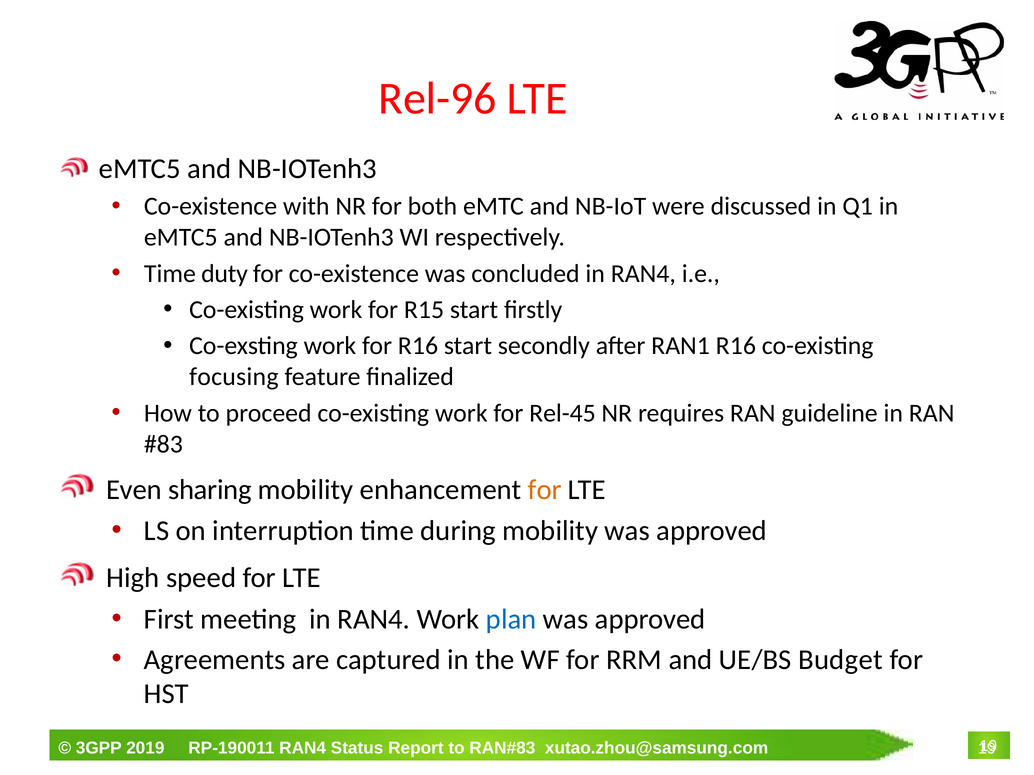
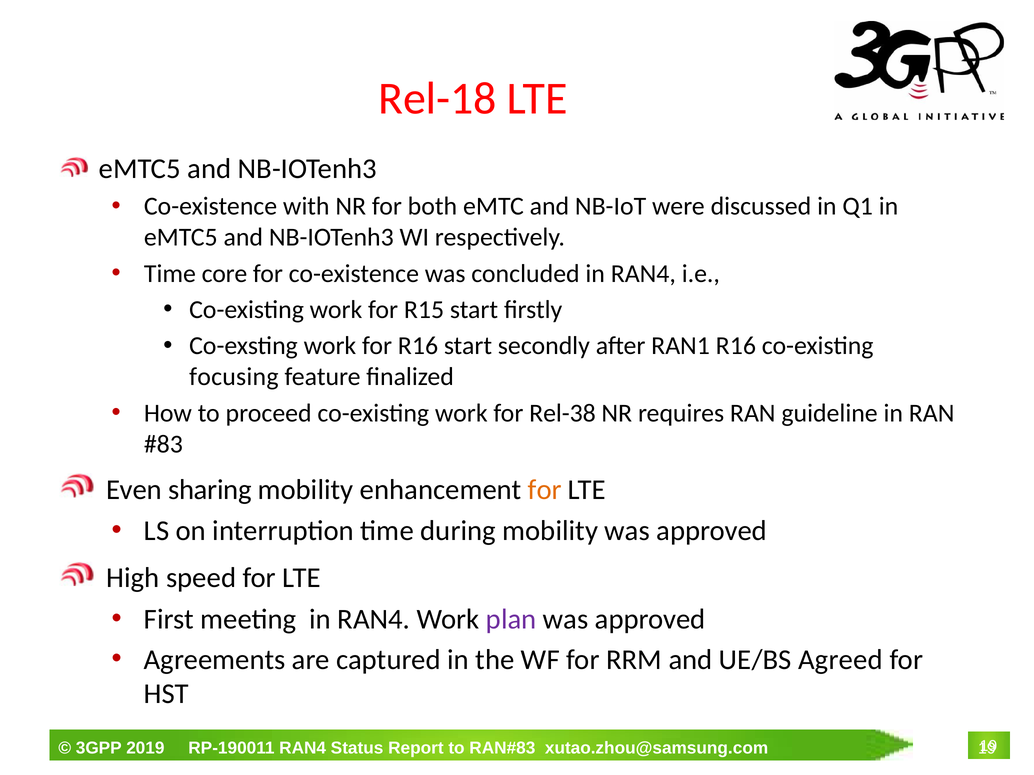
Rel-96: Rel-96 -> Rel-18
duty: duty -> core
Rel-45: Rel-45 -> Rel-38
plan colour: blue -> purple
Budget: Budget -> Agreed
